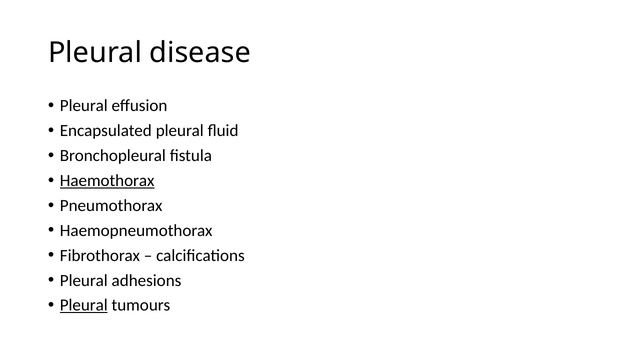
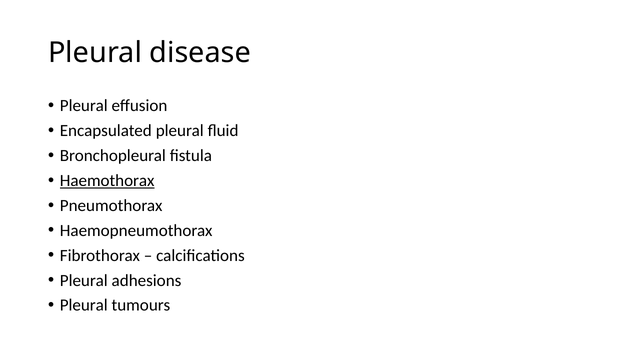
Pleural at (84, 306) underline: present -> none
